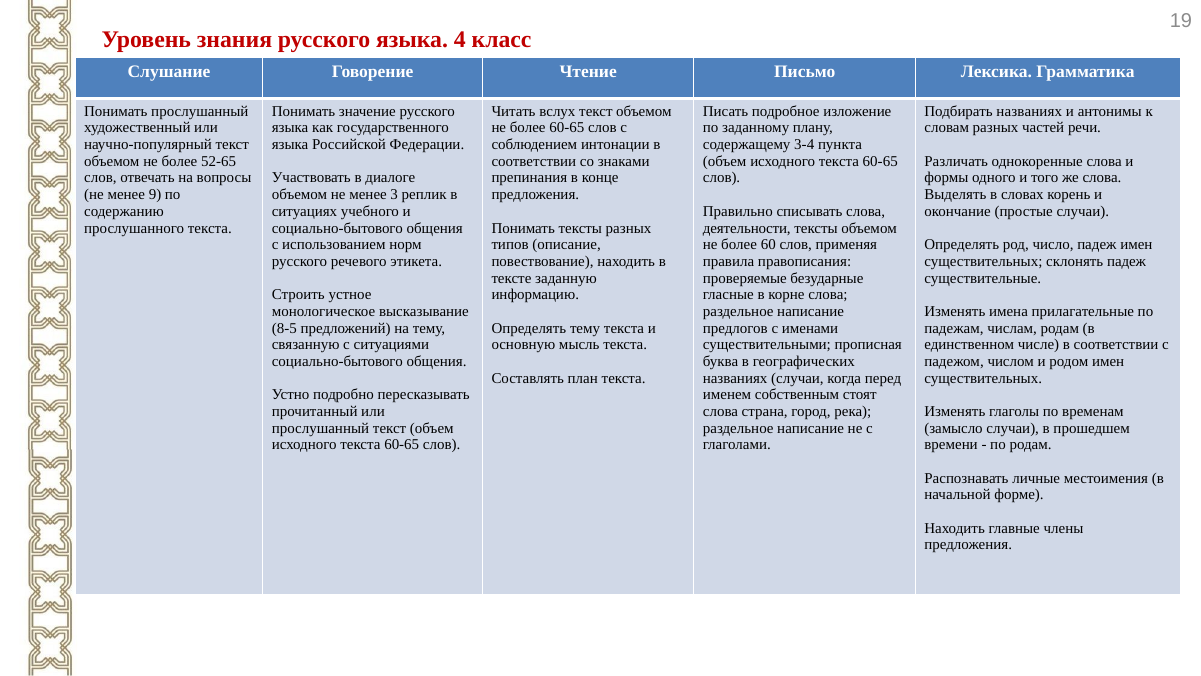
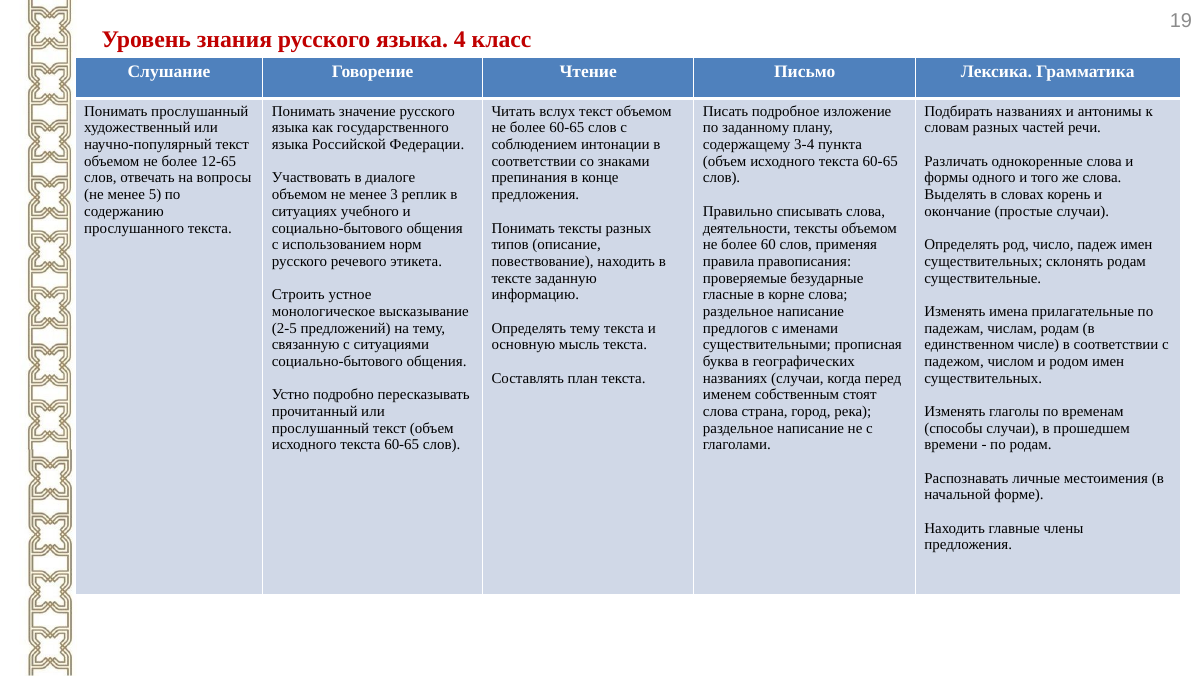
52-65: 52-65 -> 12-65
9: 9 -> 5
склонять падеж: падеж -> родам
8-5: 8-5 -> 2-5
замысло: замысло -> способы
